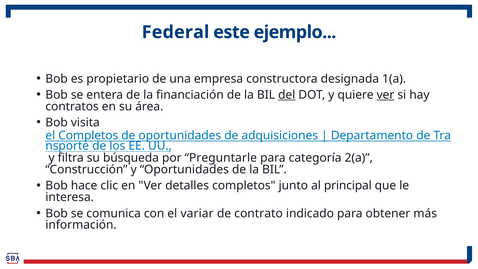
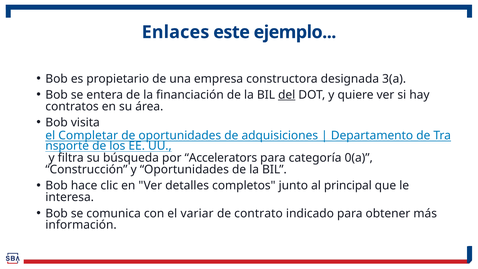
Federal: Federal -> Enlaces
1(a: 1(a -> 3(a
ver at (385, 95) underline: present -> none
el Completos: Completos -> Completar
Preguntarle: Preguntarle -> Accelerators
2(a: 2(a -> 0(a
